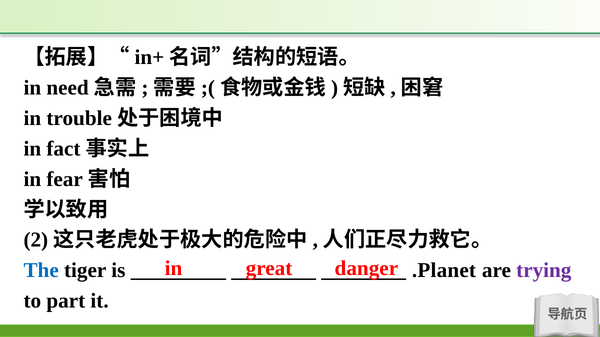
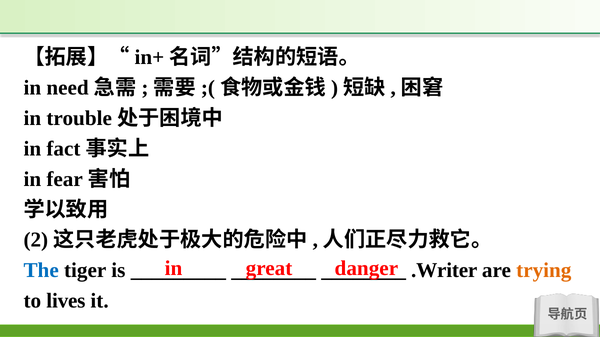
.Planet: .Planet -> .Writer
trying colour: purple -> orange
part: part -> lives
